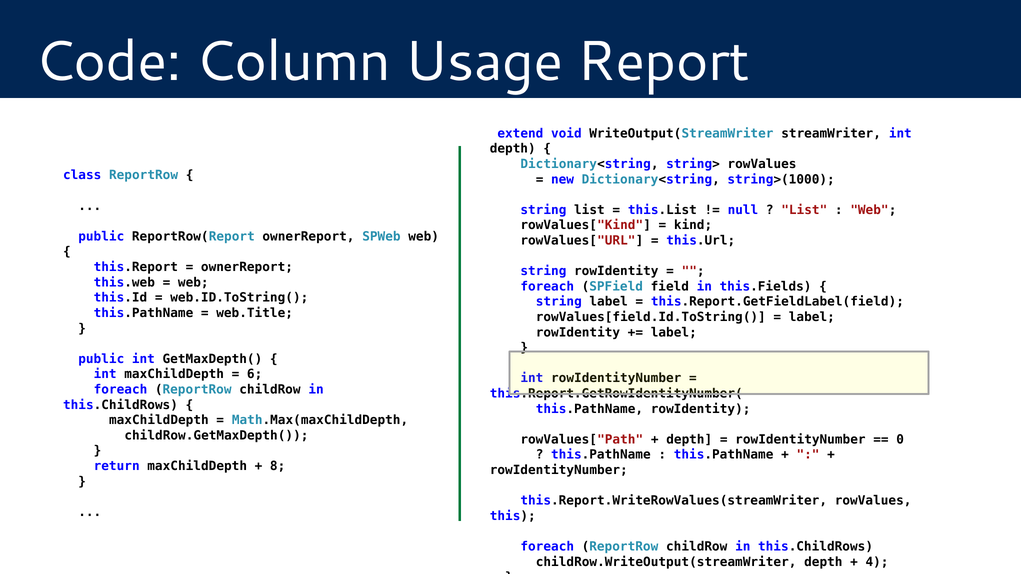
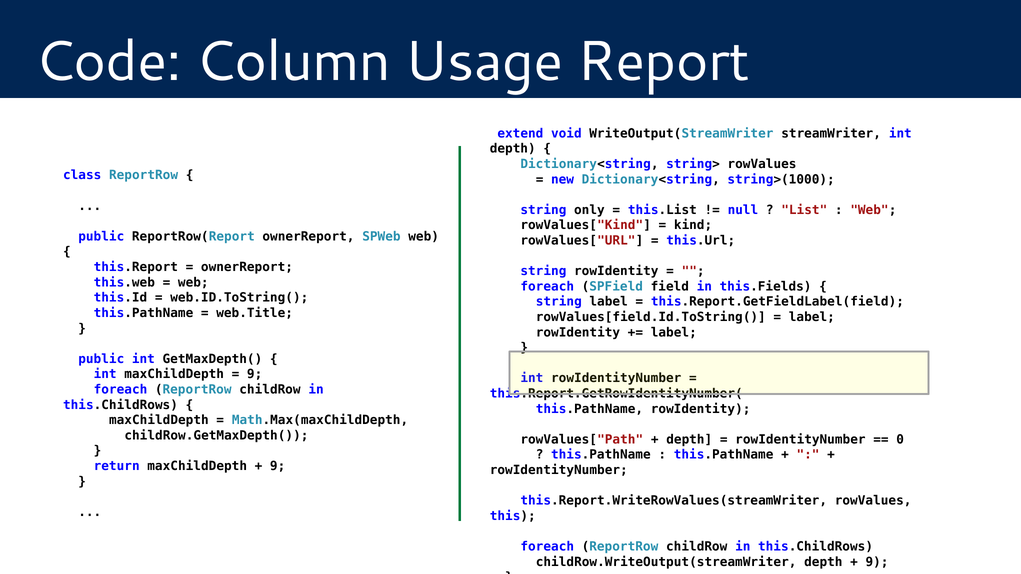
string list: list -> only
6 at (255, 374): 6 -> 9
8 at (278, 466): 8 -> 9
4 at (877, 562): 4 -> 9
